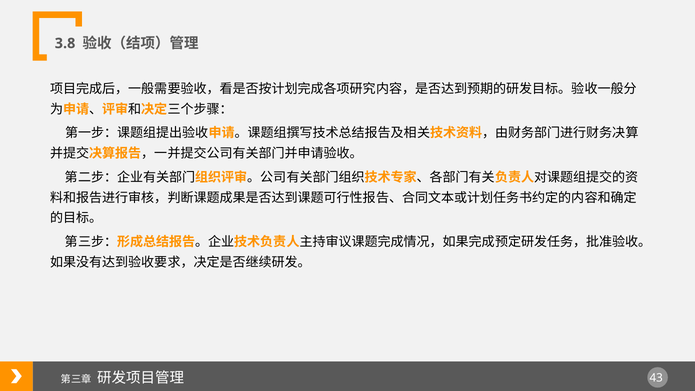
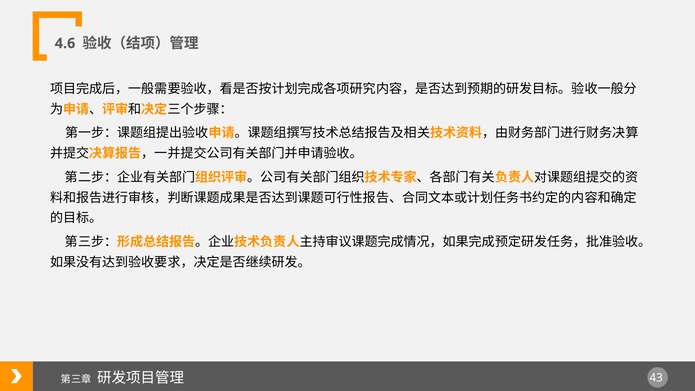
3.8: 3.8 -> 4.6
